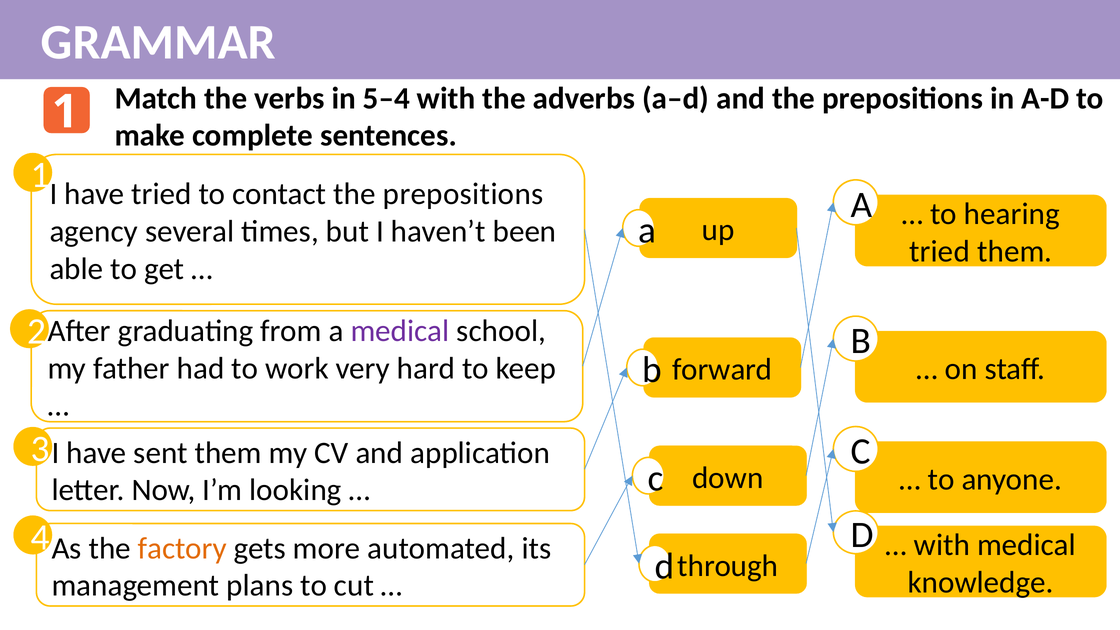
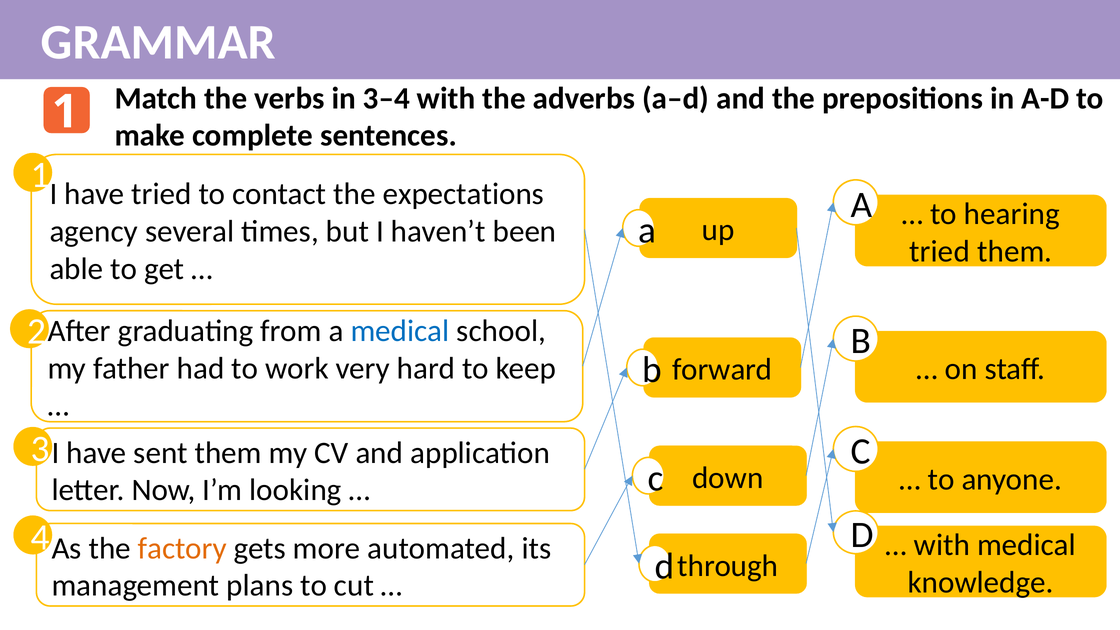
5–4: 5–4 -> 3–4
contact the prepositions: prepositions -> expectations
medical at (400, 331) colour: purple -> blue
